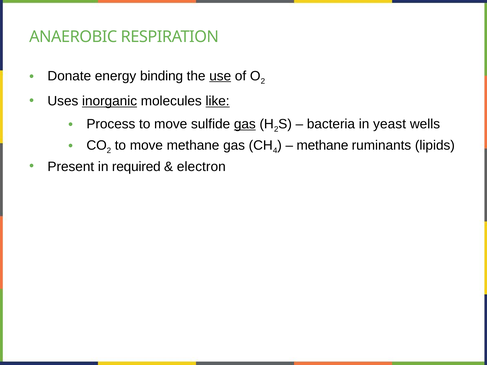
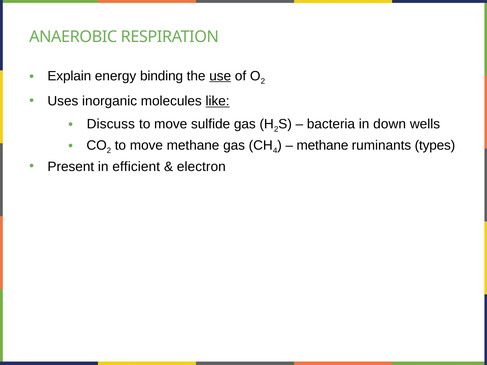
Donate: Donate -> Explain
inorganic underline: present -> none
Process: Process -> Discuss
gas at (245, 124) underline: present -> none
yeast: yeast -> down
lipids: lipids -> types
required: required -> efficient
